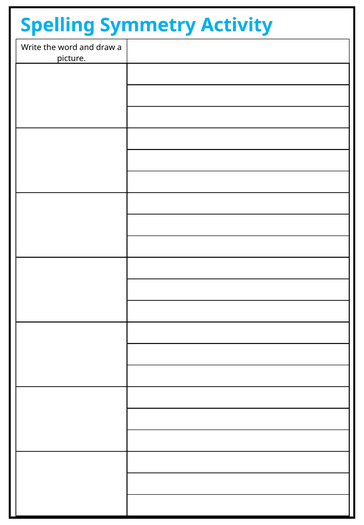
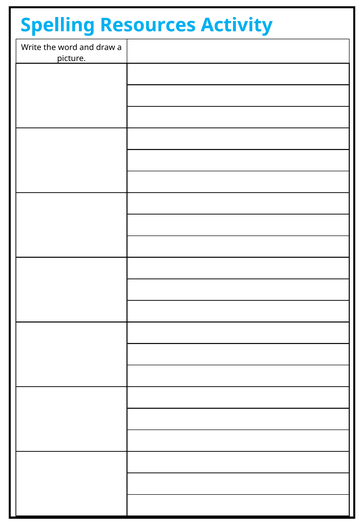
Symmetry: Symmetry -> Resources
